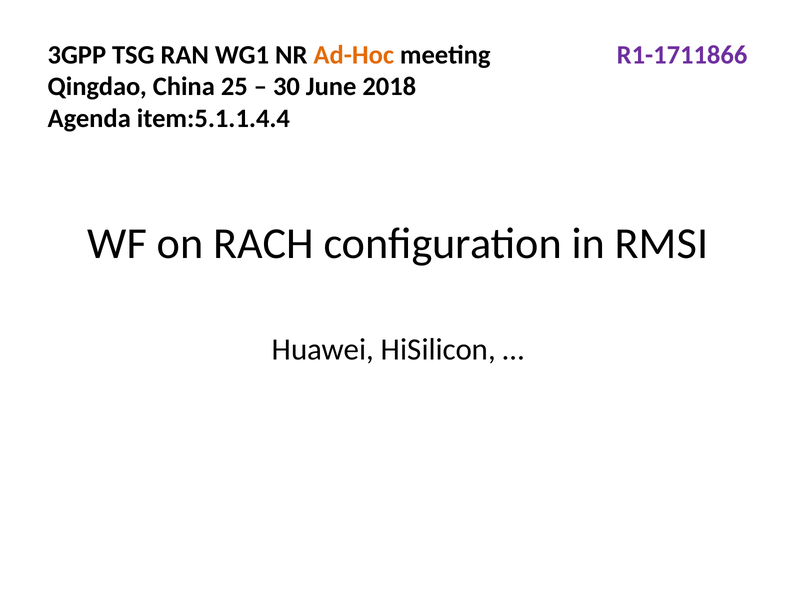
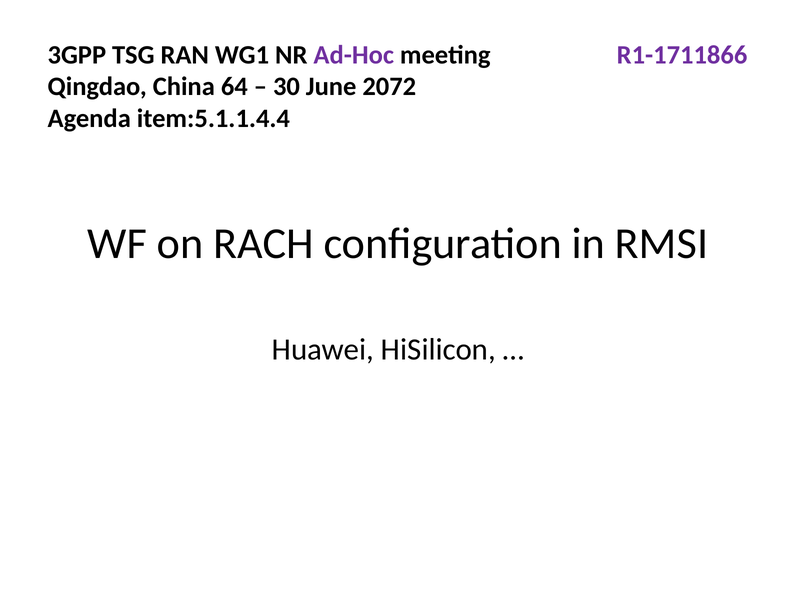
Ad-Hoc colour: orange -> purple
25: 25 -> 64
2018: 2018 -> 2072
